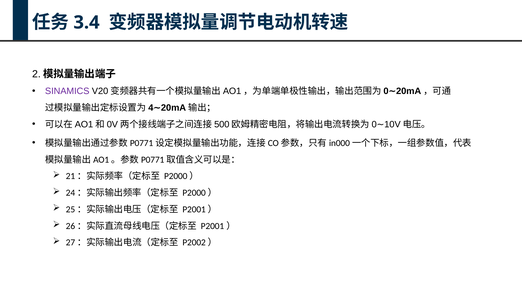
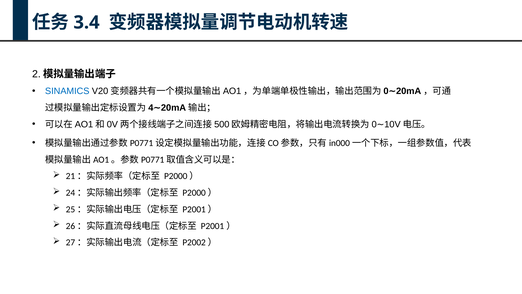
SINAMICS colour: purple -> blue
